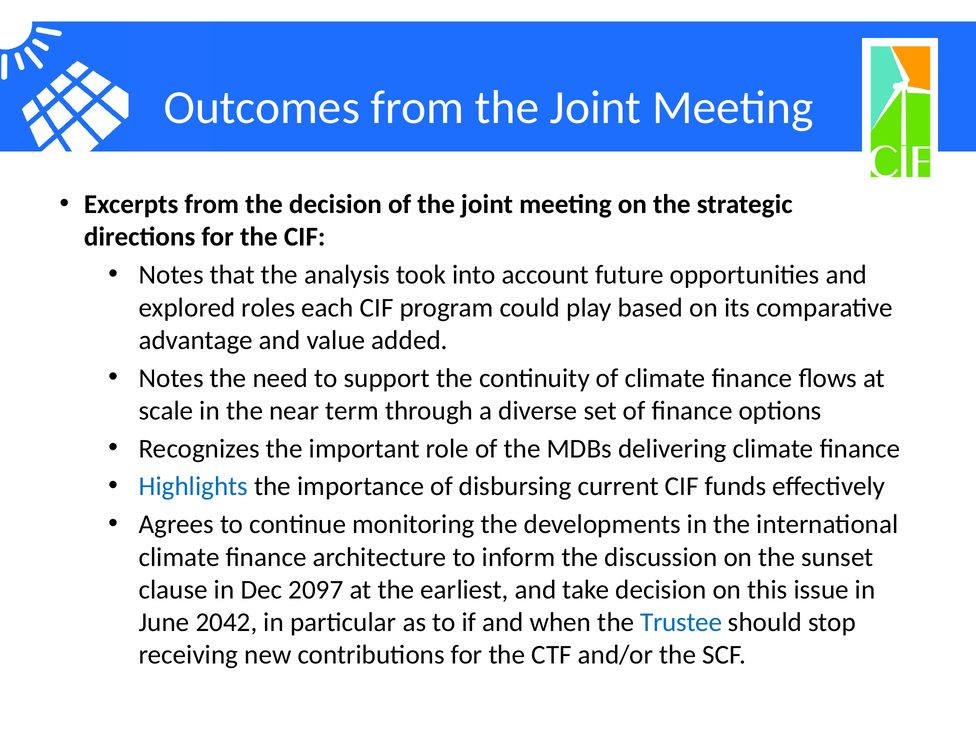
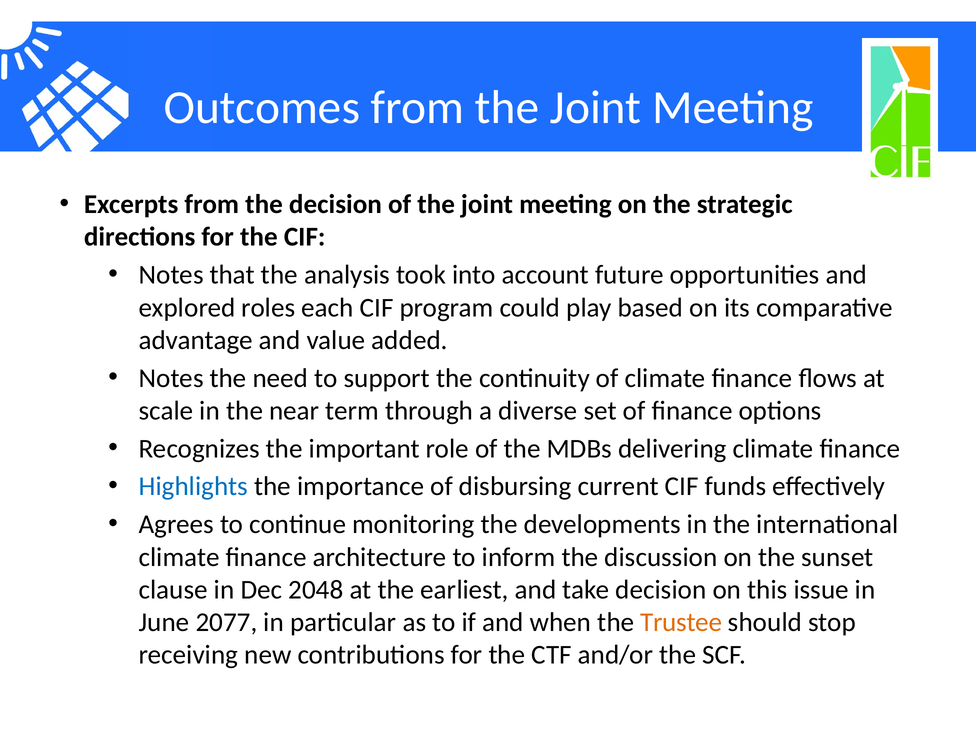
2097: 2097 -> 2048
2042: 2042 -> 2077
Trustee colour: blue -> orange
